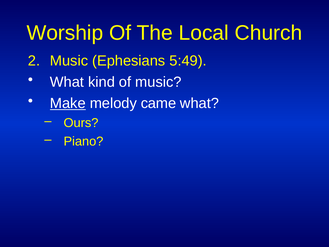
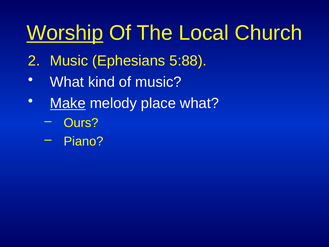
Worship underline: none -> present
5:49: 5:49 -> 5:88
came: came -> place
